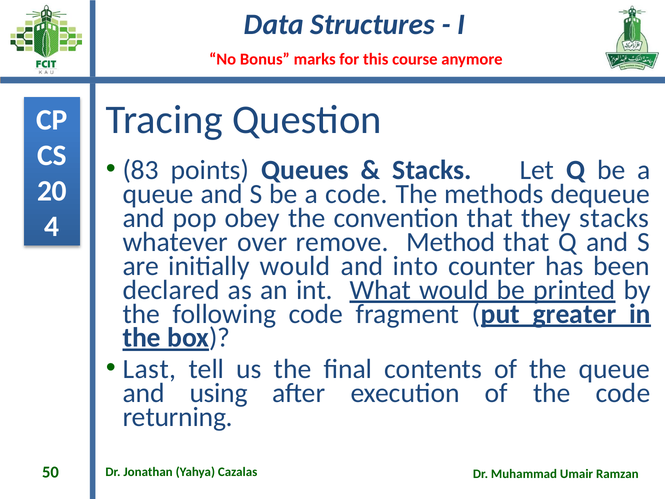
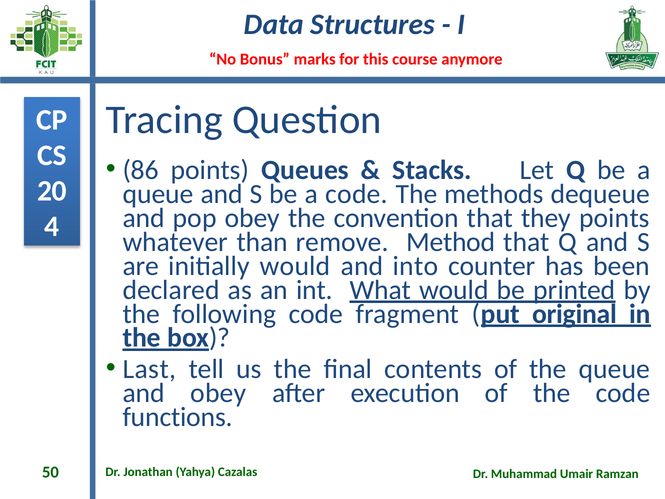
83: 83 -> 86
they stacks: stacks -> points
over: over -> than
greater: greater -> original
and using: using -> obey
returning: returning -> functions
